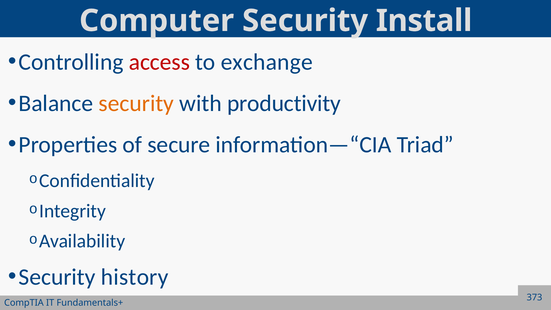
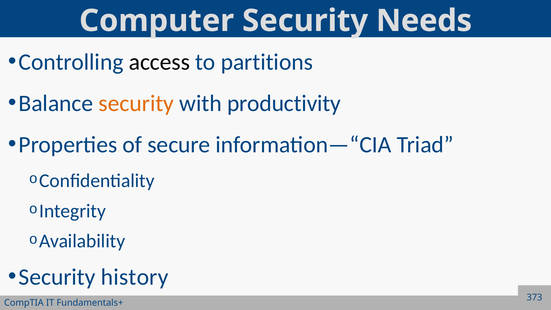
Install: Install -> Needs
access colour: red -> black
exchange: exchange -> partitions
